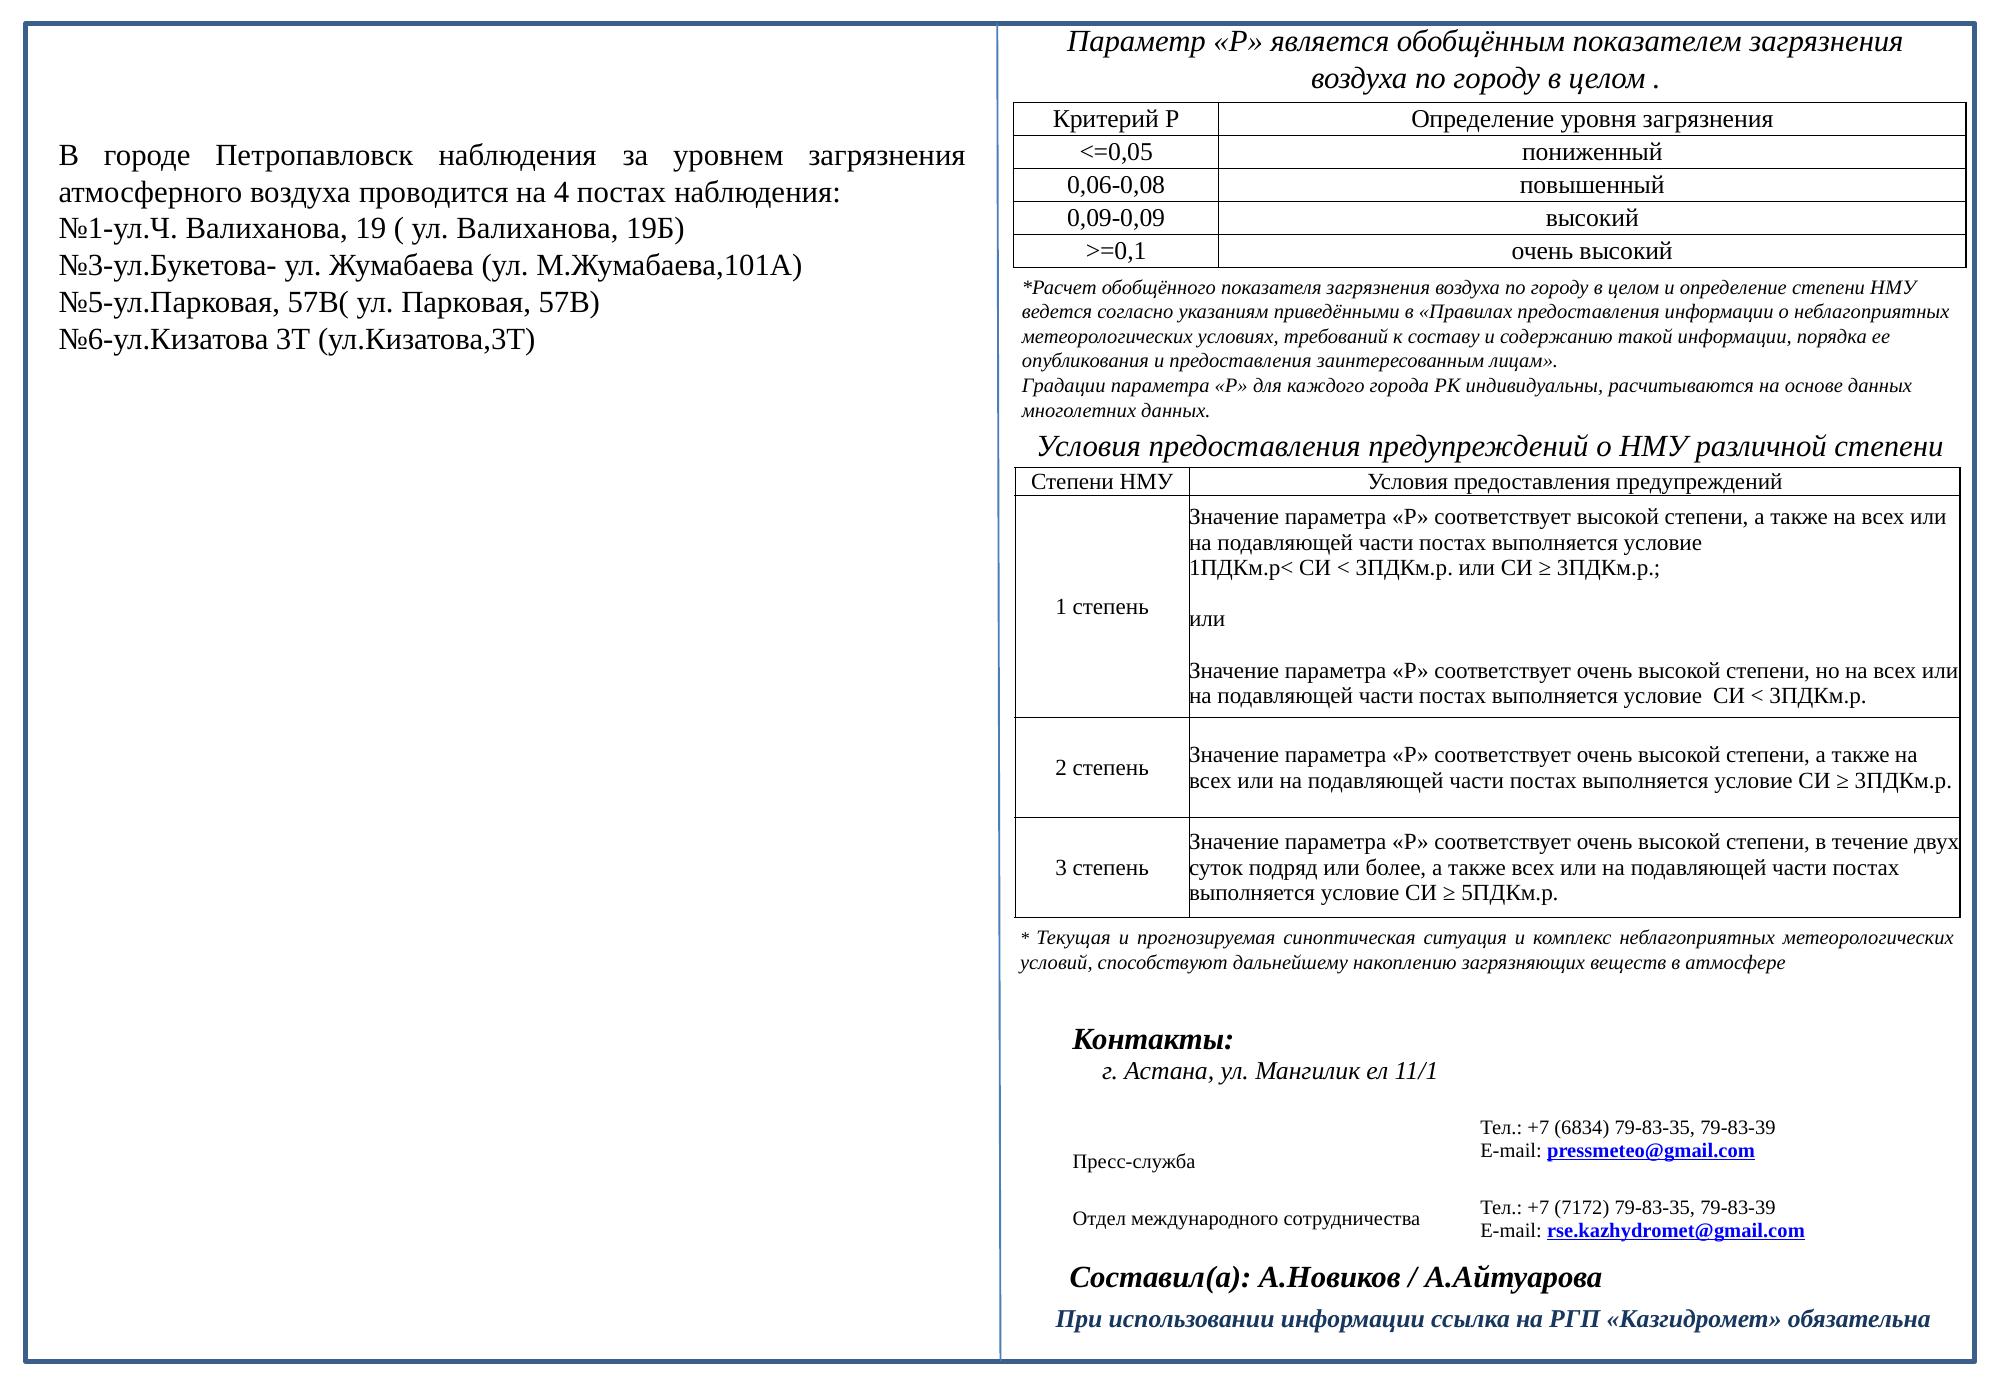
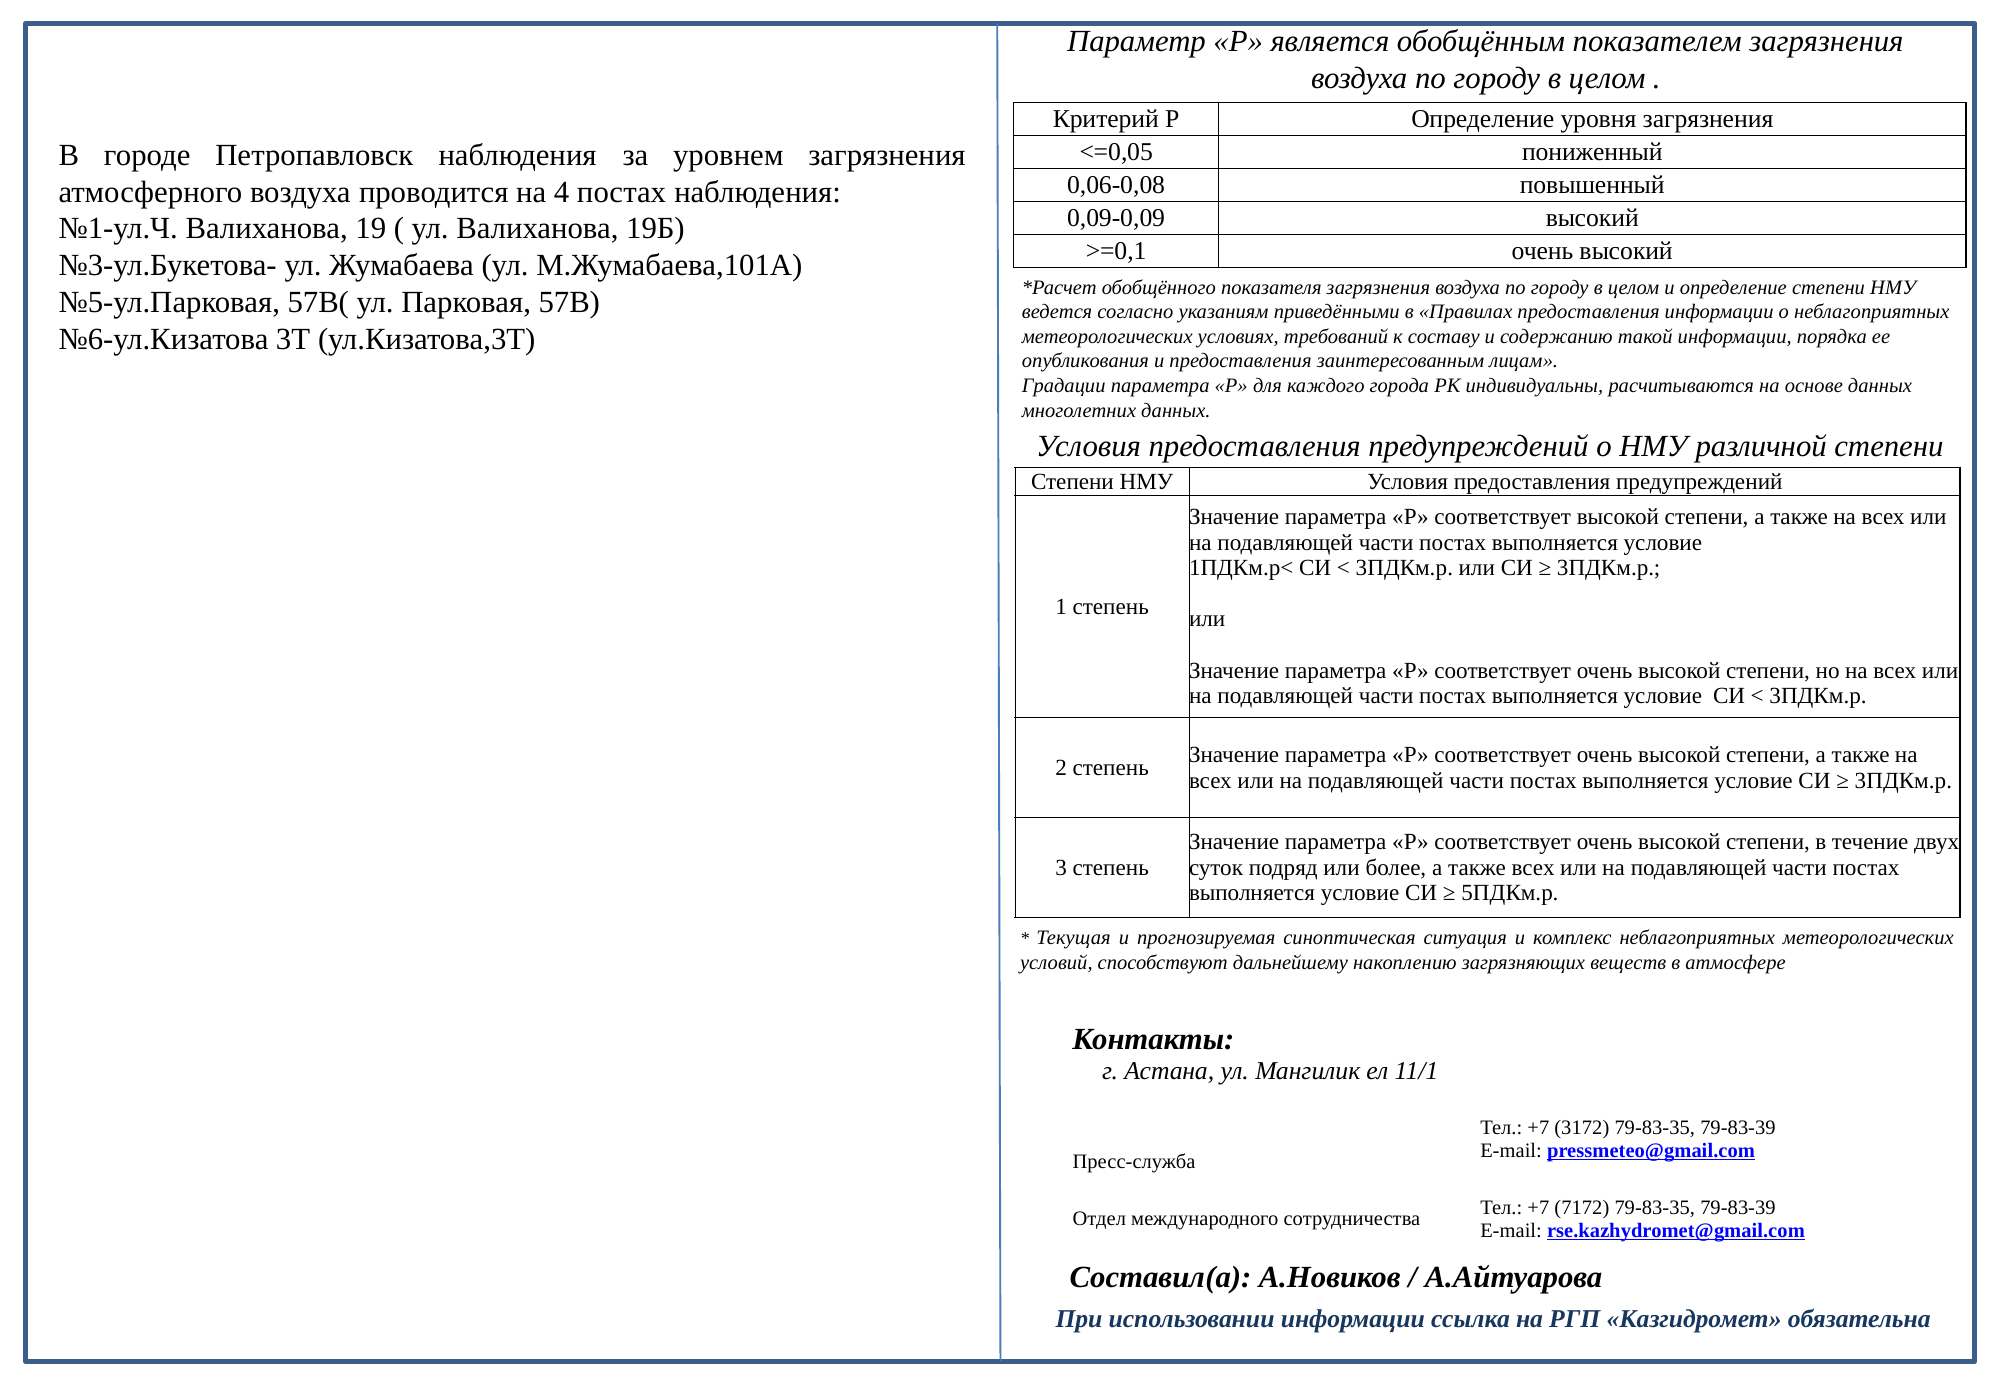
6834: 6834 -> 3172
